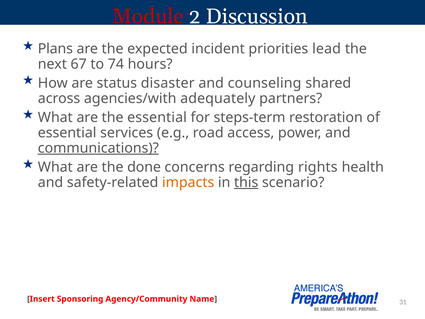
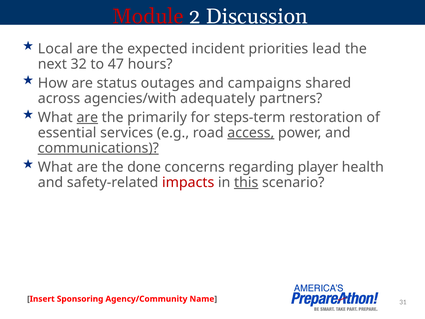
Plans: Plans -> Local
67: 67 -> 32
74: 74 -> 47
disaster: disaster -> outages
counseling: counseling -> campaigns
are at (87, 117) underline: none -> present
the essential: essential -> primarily
access underline: none -> present
rights: rights -> player
impacts colour: orange -> red
